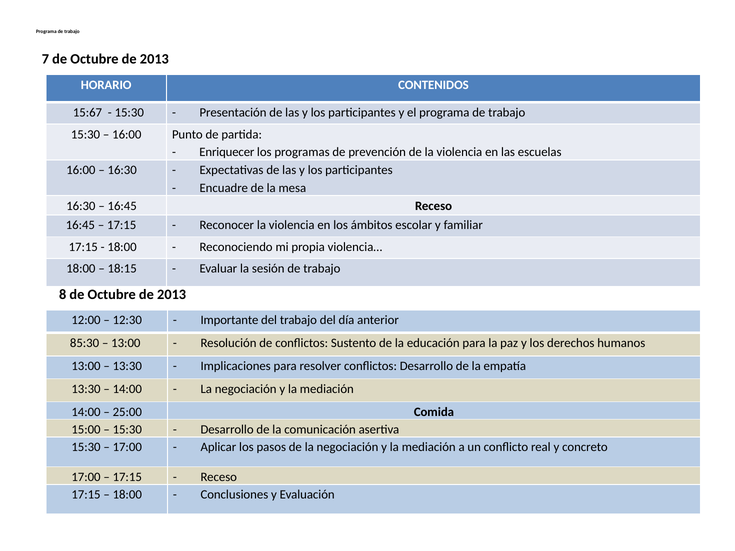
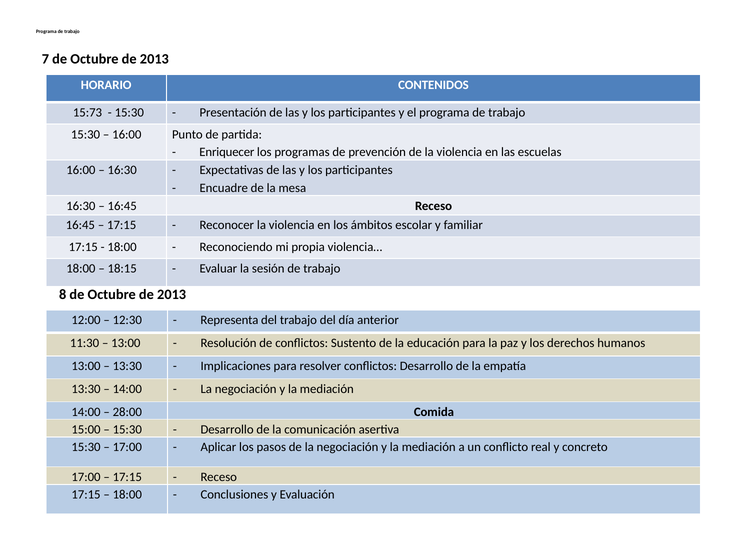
15:67: 15:67 -> 15:73
Importante: Importante -> Representa
85:30: 85:30 -> 11:30
25:00: 25:00 -> 28:00
